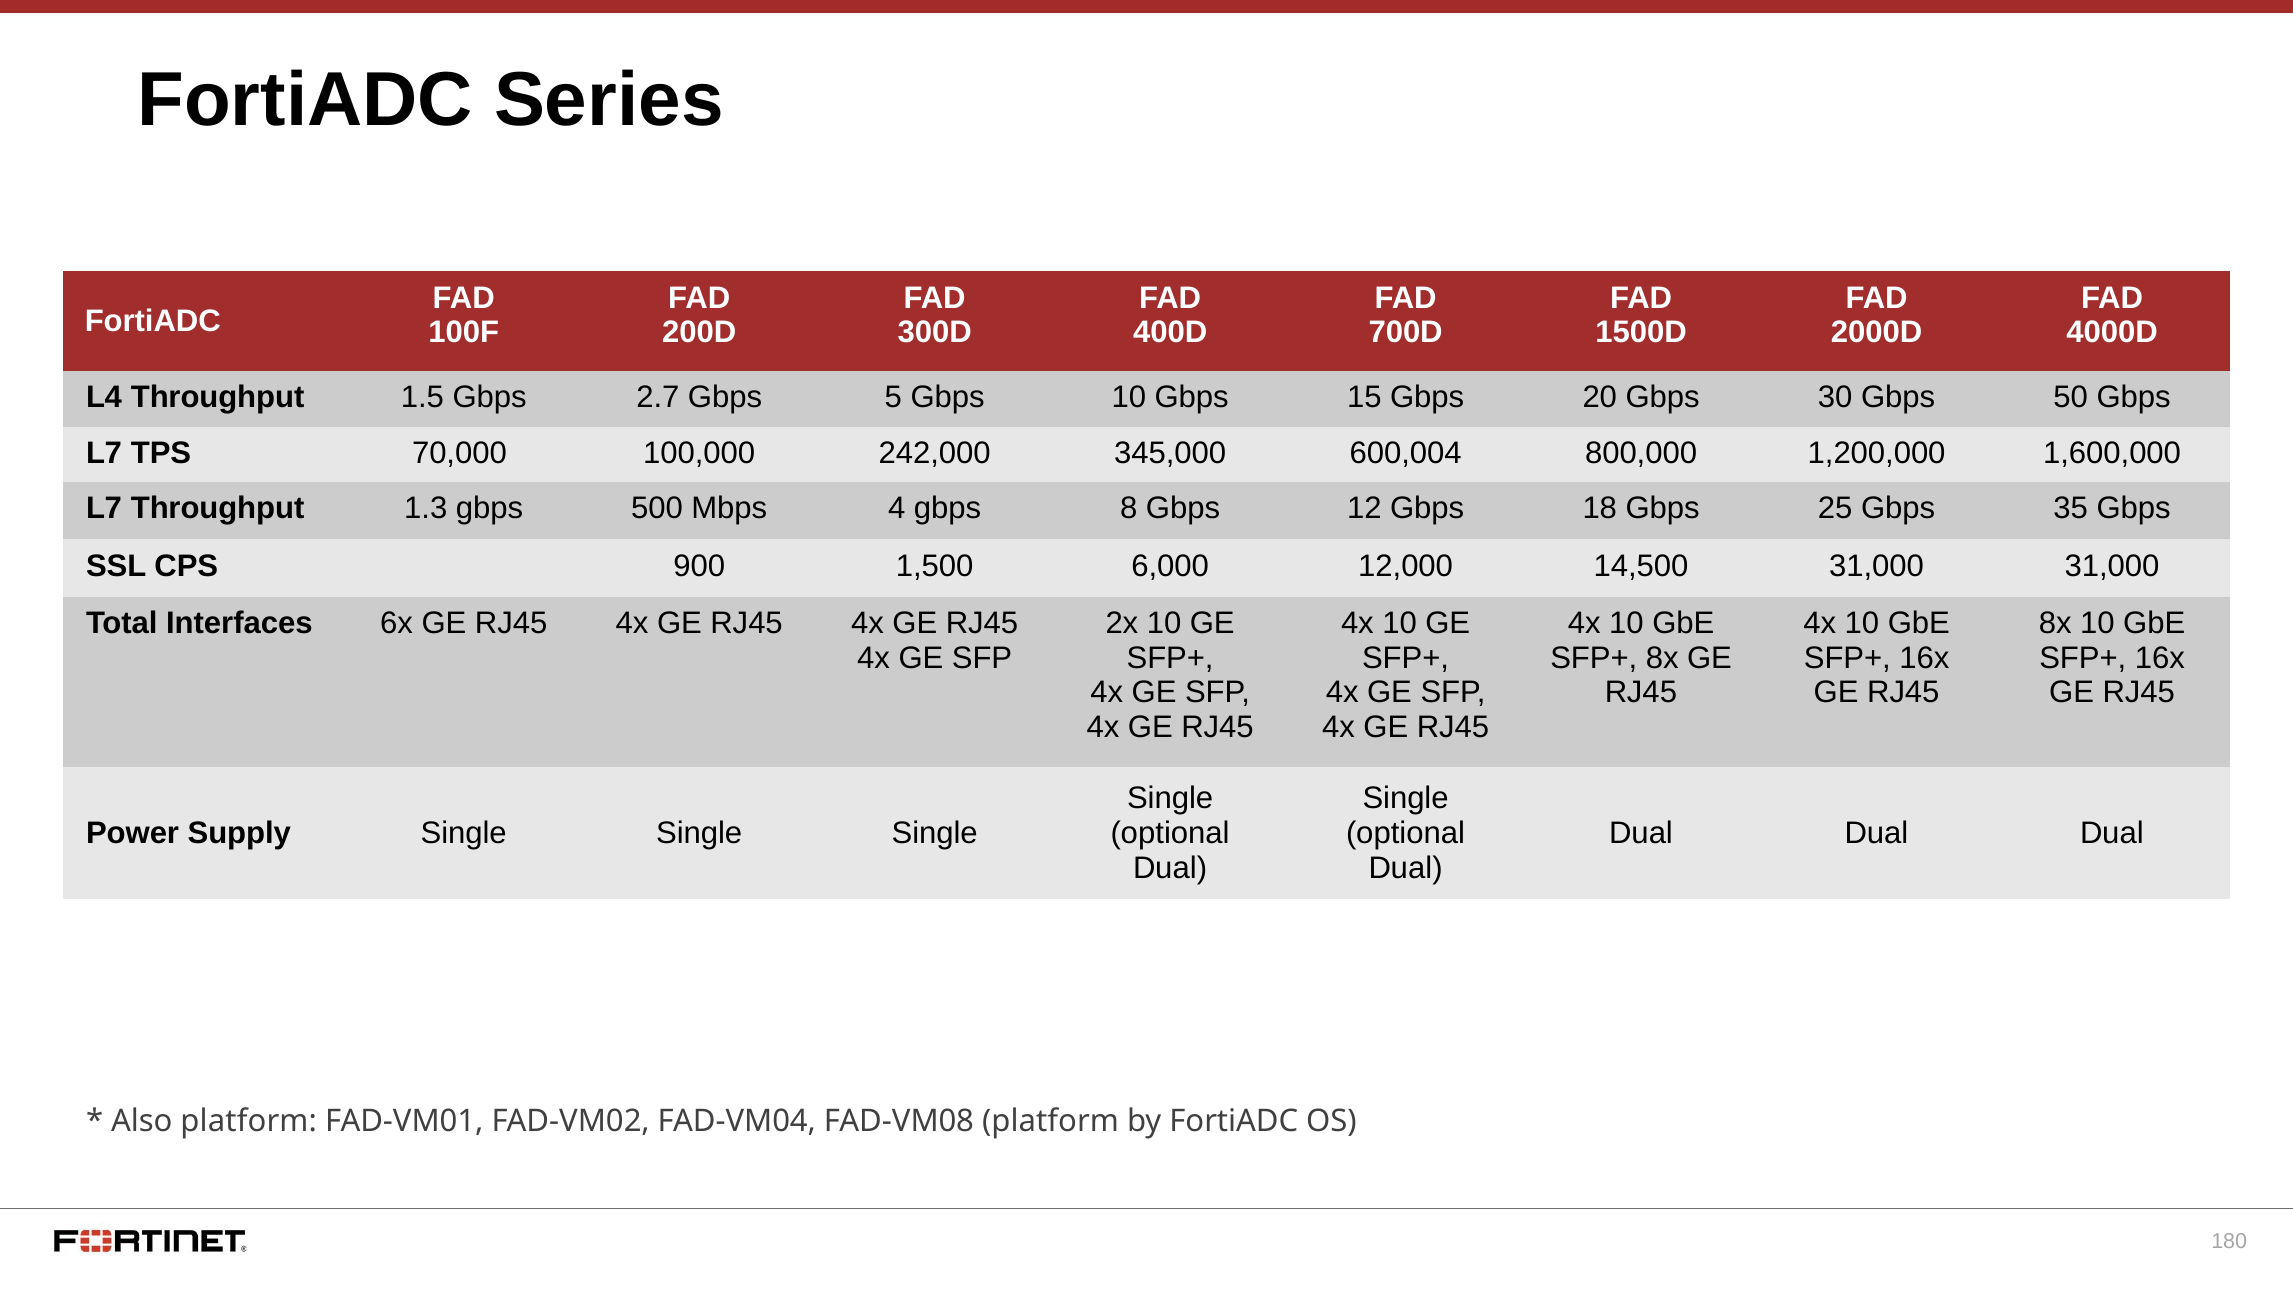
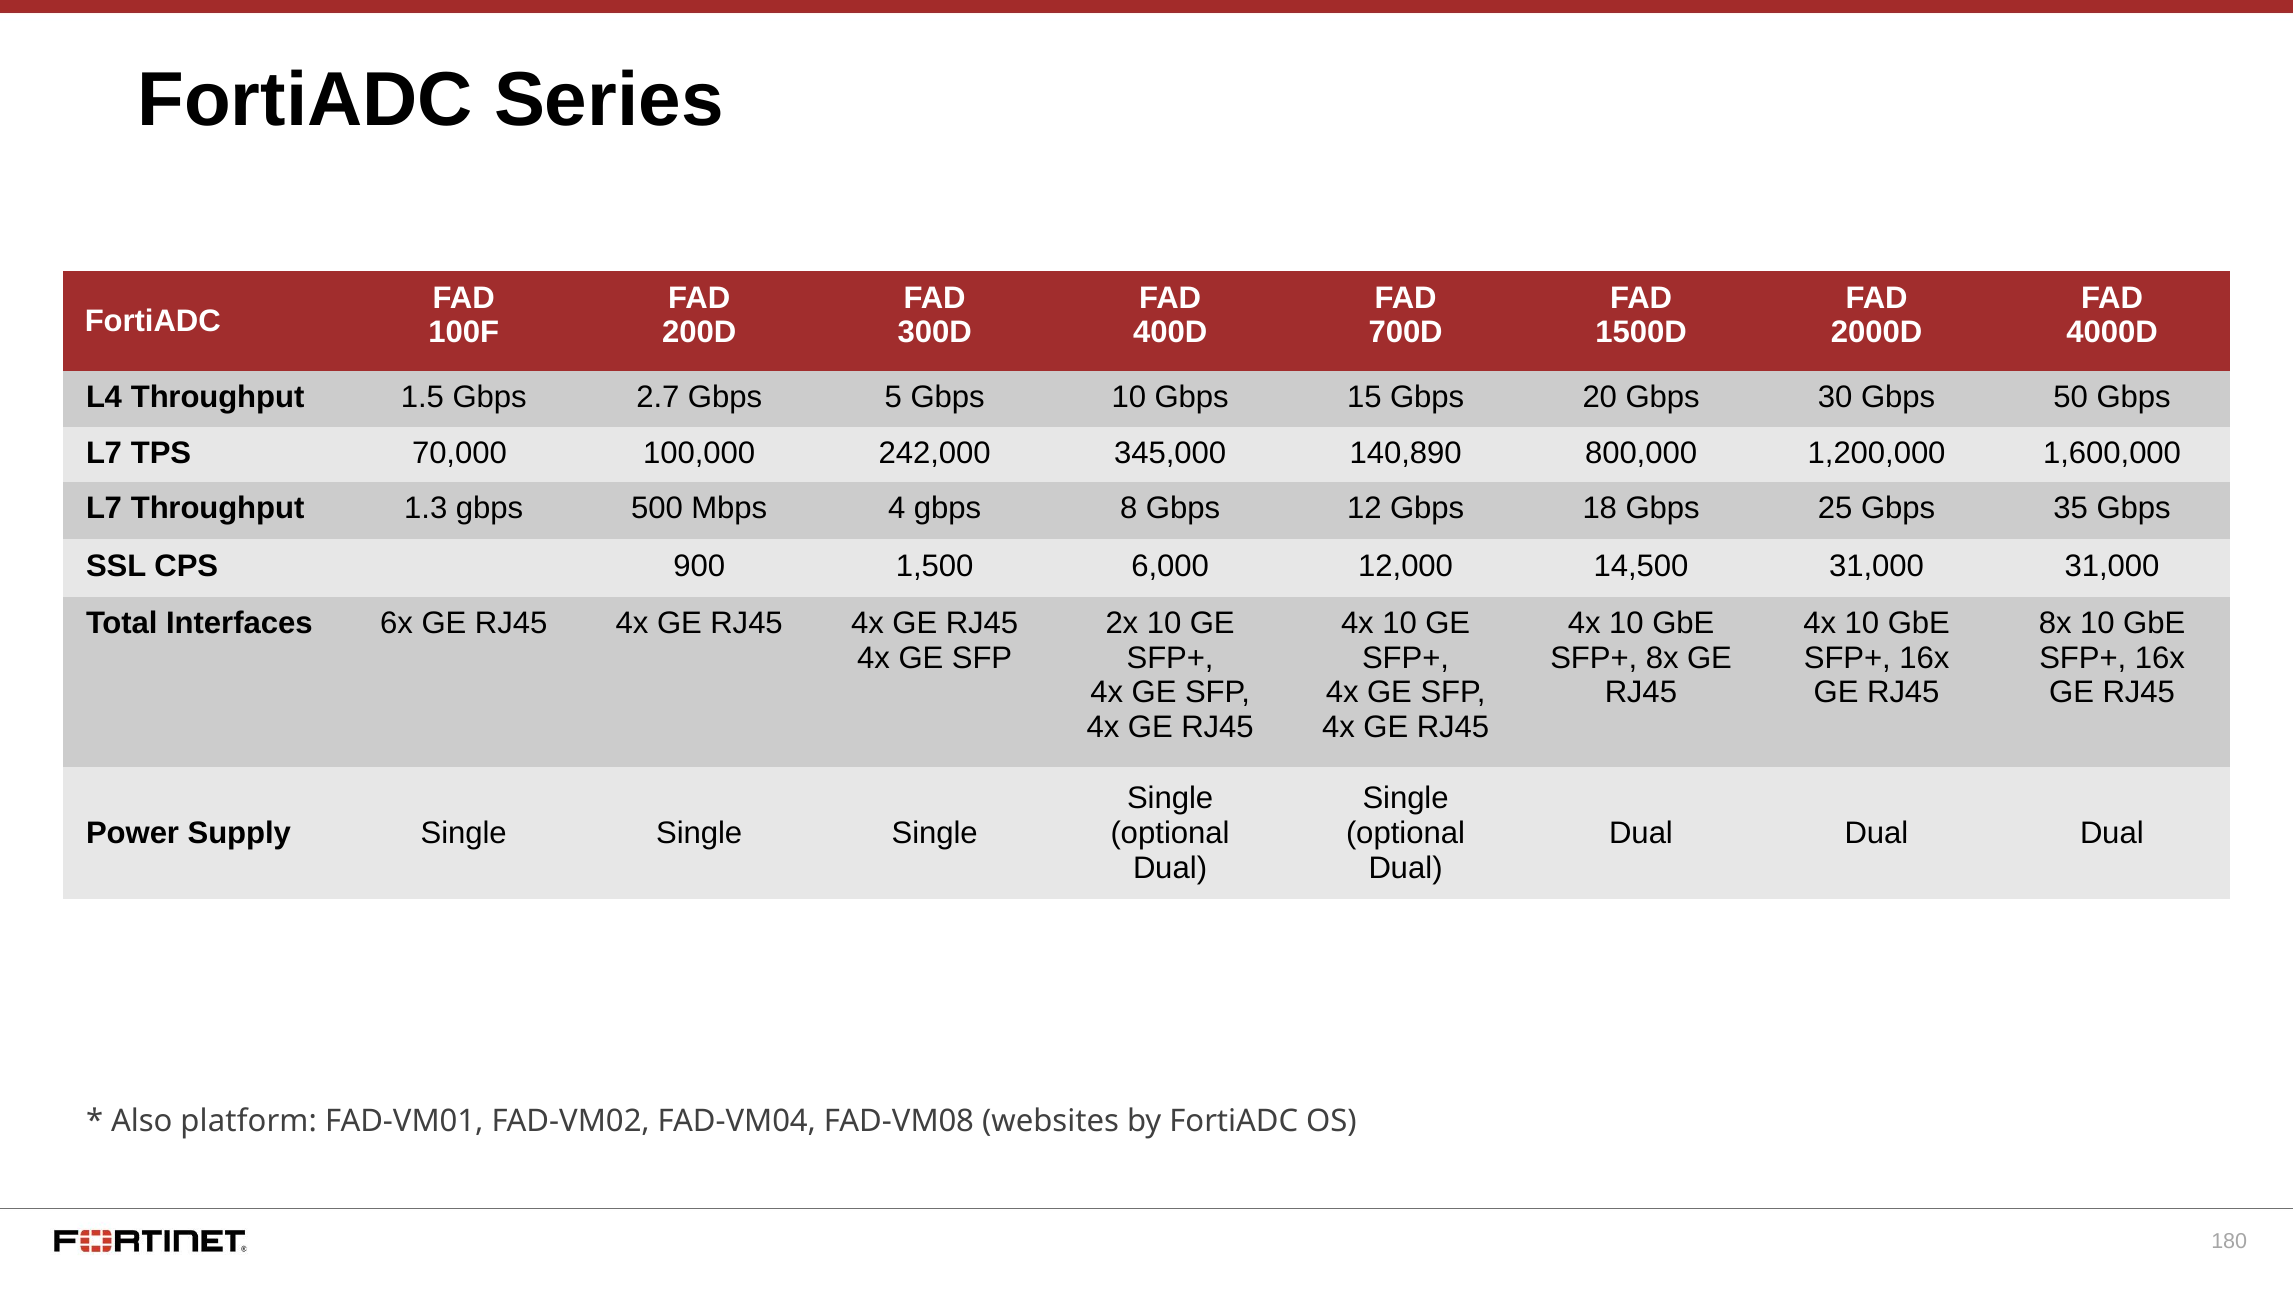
600,004: 600,004 -> 140,890
FAD-VM08 platform: platform -> websites
